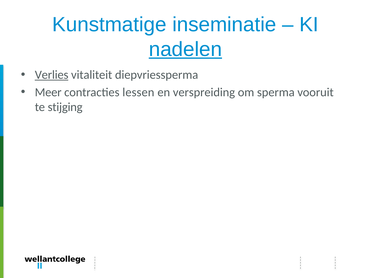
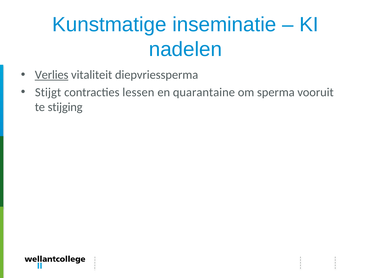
nadelen underline: present -> none
Meer: Meer -> Stijgt
verspreiding: verspreiding -> quarantaine
